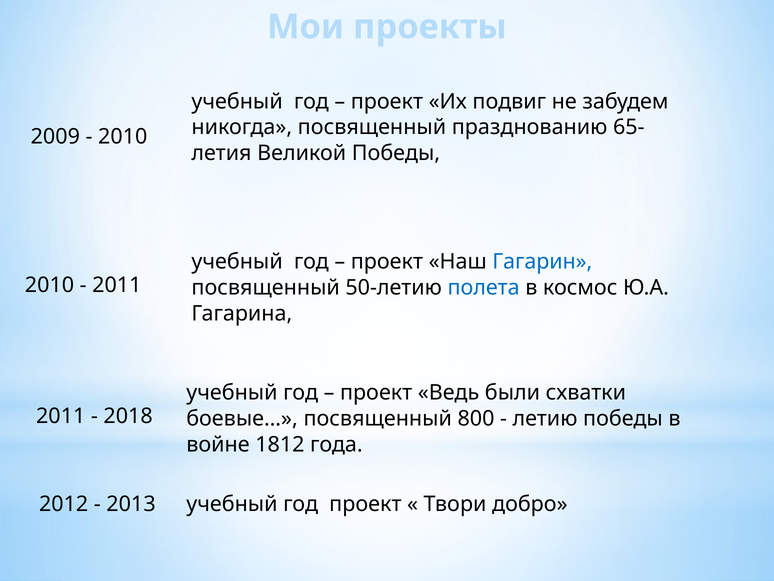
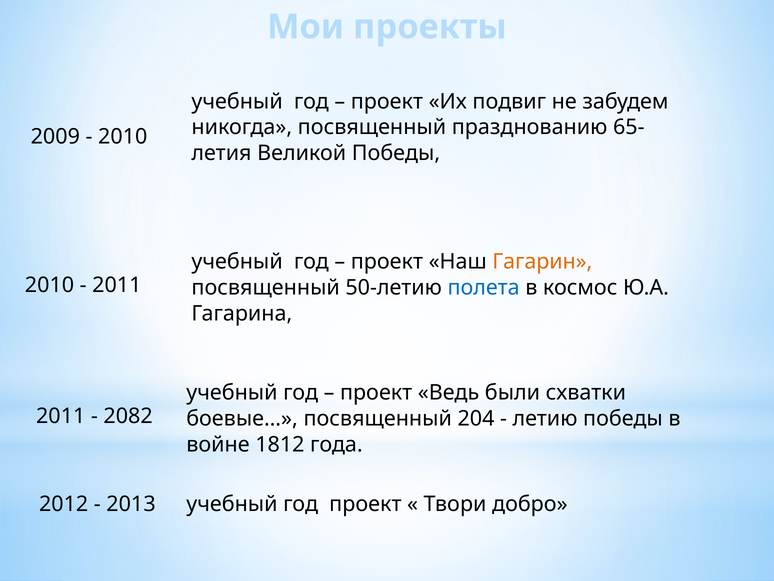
Гагарин colour: blue -> orange
2018: 2018 -> 2082
800: 800 -> 204
